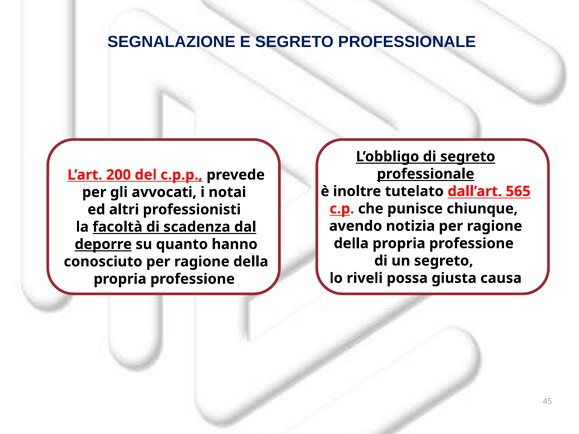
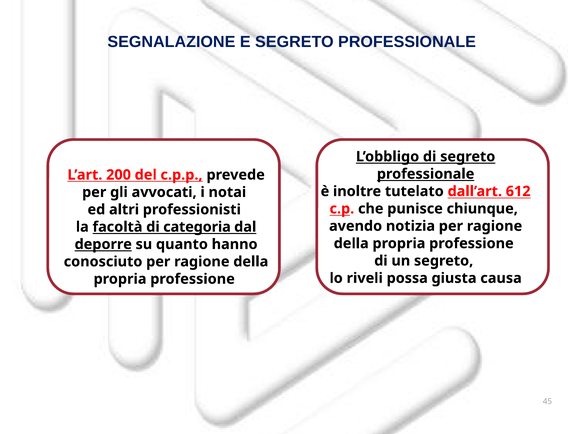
565: 565 -> 612
scadenza: scadenza -> categoria
